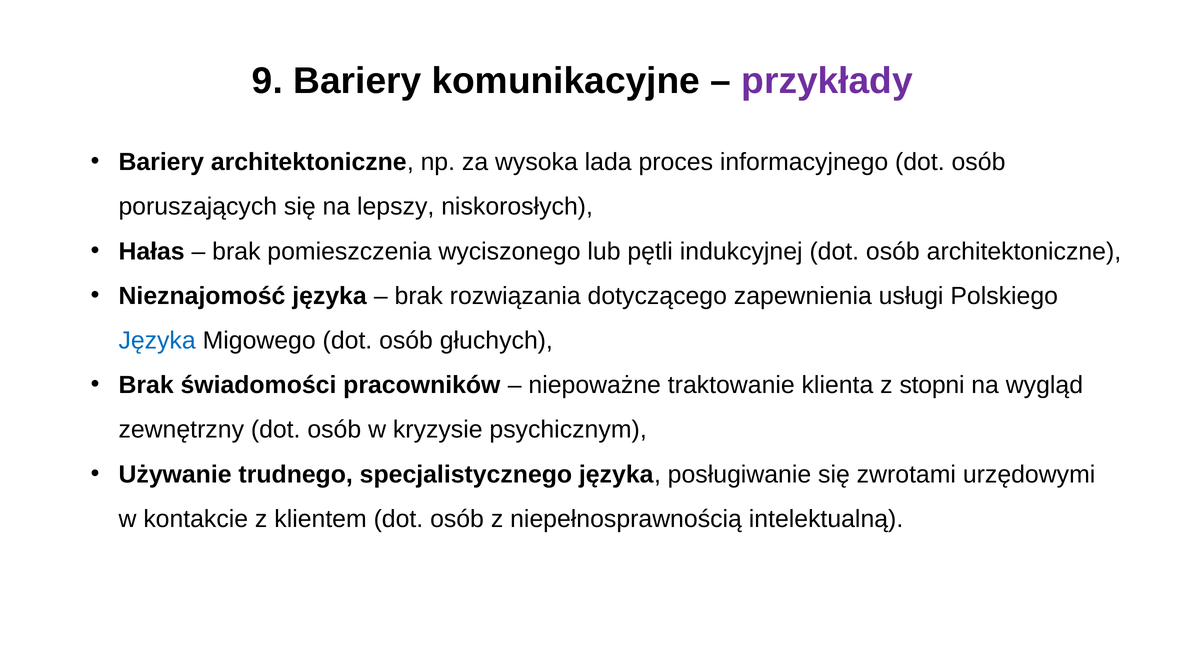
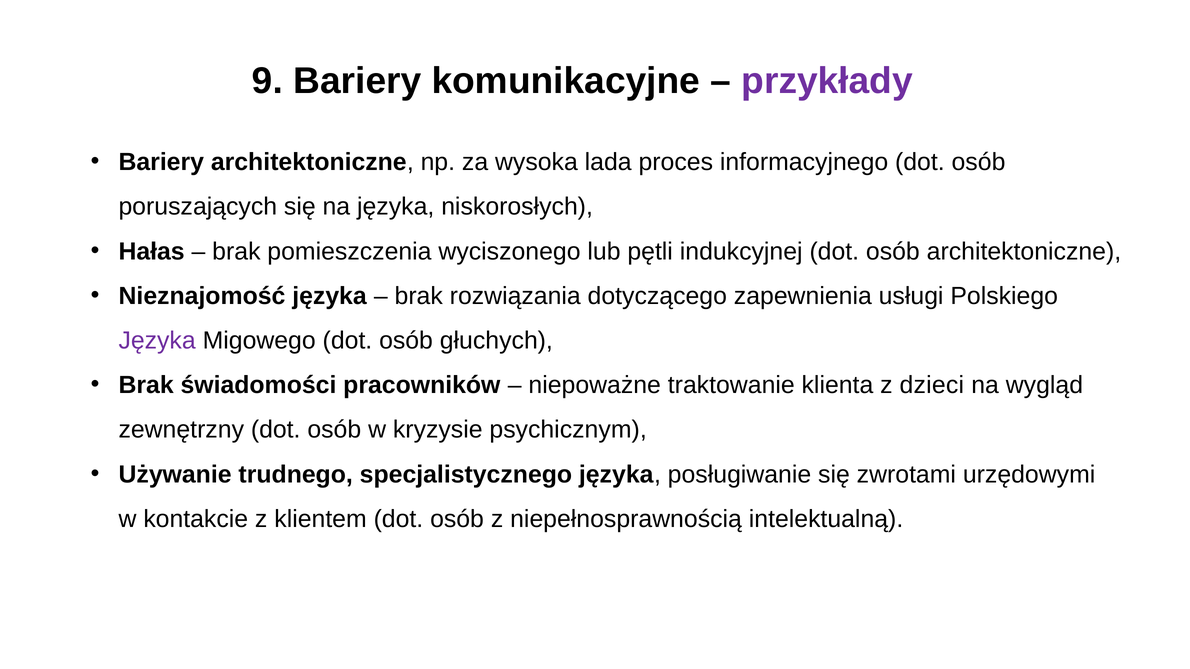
na lepszy: lepszy -> języka
Języka at (157, 341) colour: blue -> purple
stopni: stopni -> dzieci
